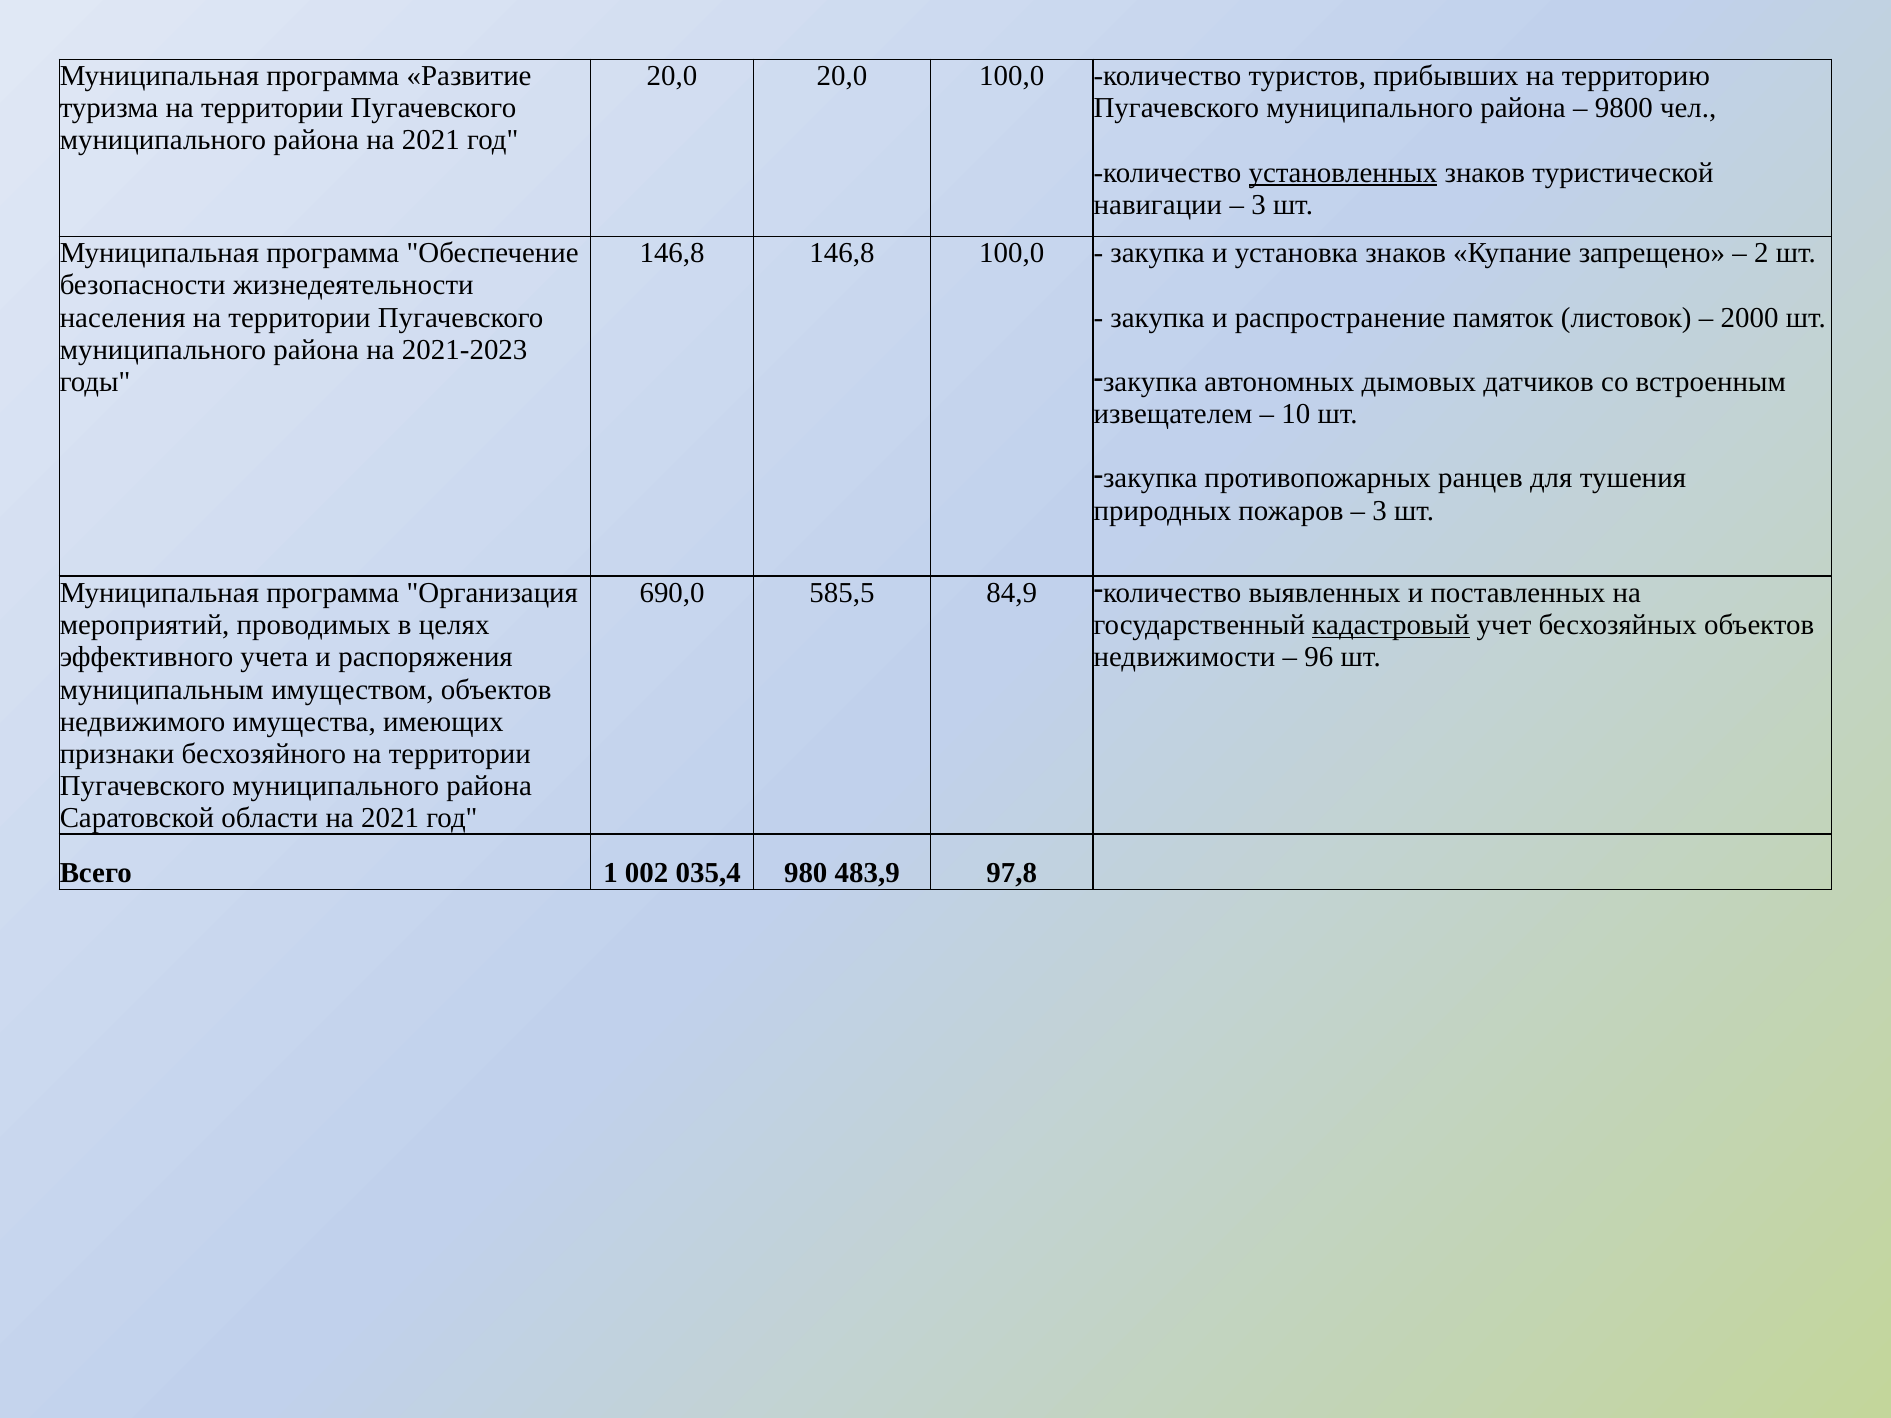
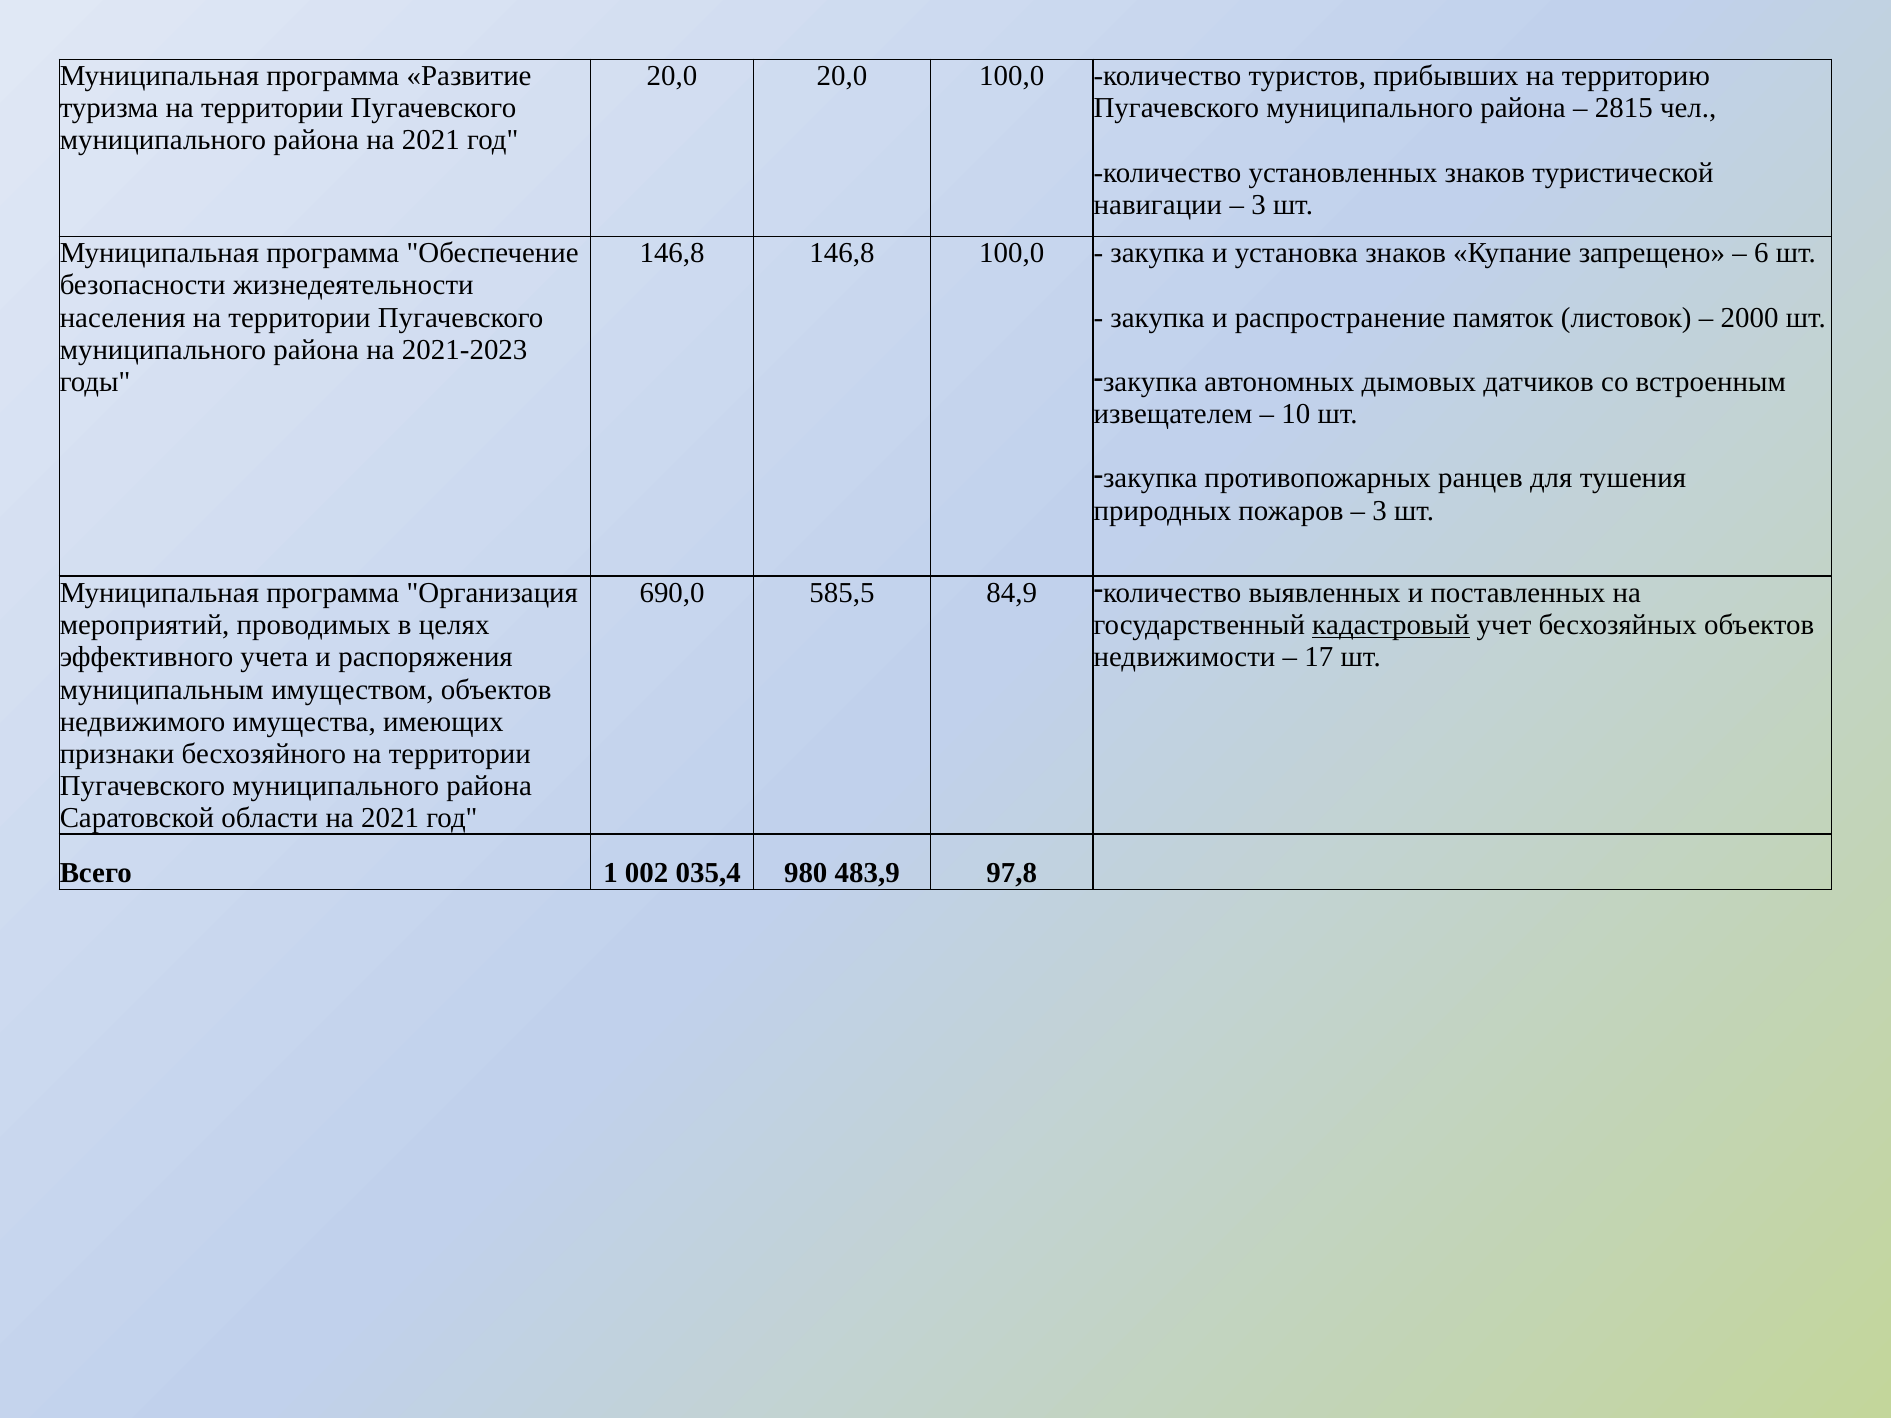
9800: 9800 -> 2815
установленных underline: present -> none
2: 2 -> 6
96: 96 -> 17
